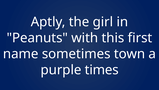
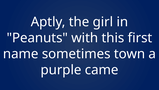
times: times -> came
